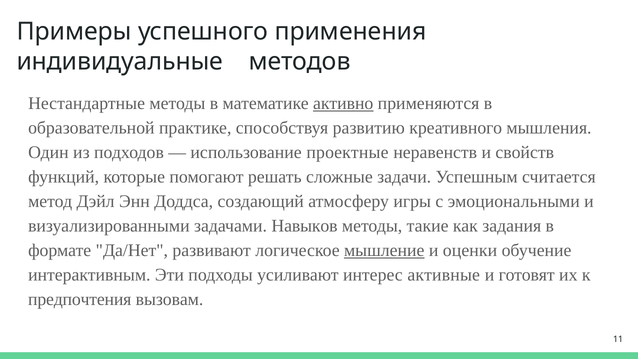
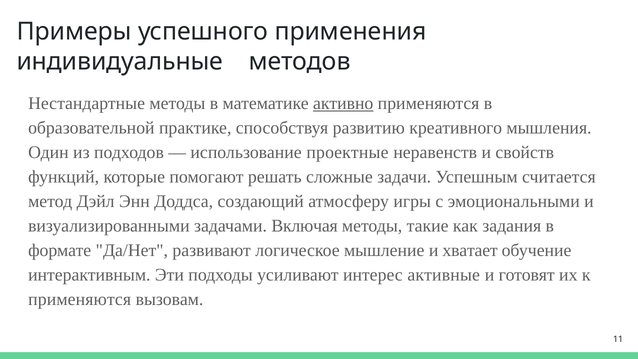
Навыков: Навыков -> Включая
мышление underline: present -> none
оценки: оценки -> хватает
предпочтения at (80, 299): предпочтения -> применяются
